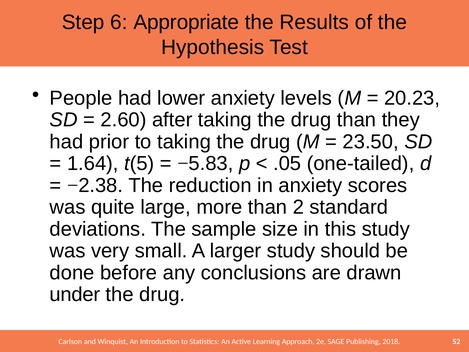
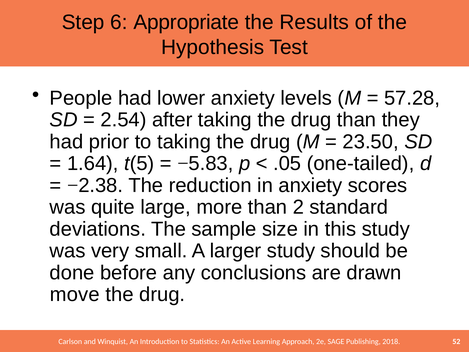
20.23: 20.23 -> 57.28
2.60: 2.60 -> 2.54
under: under -> move
